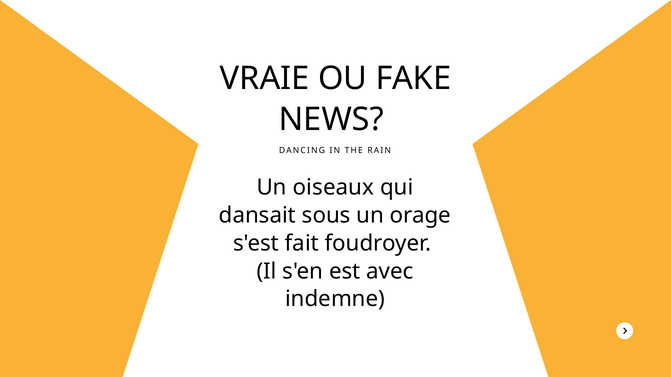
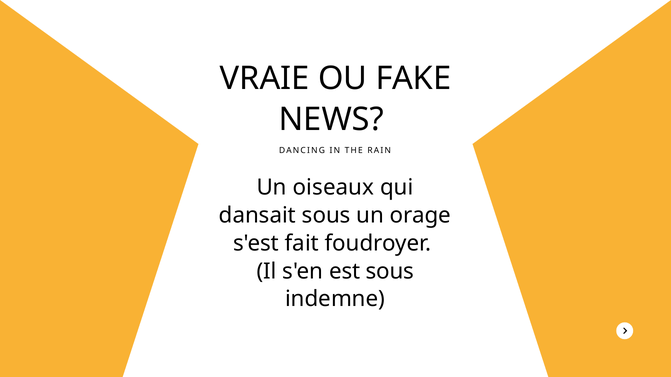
est avec: avec -> sous
